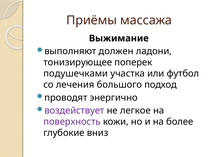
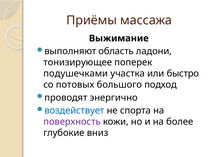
должен: должен -> область
футбол: футбол -> быстро
лечения: лечения -> потовых
воздействует colour: purple -> blue
легкое: легкое -> спорта
